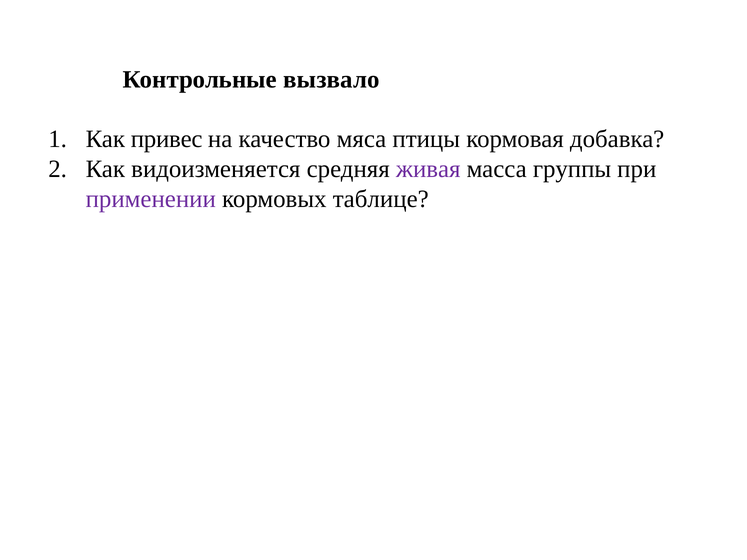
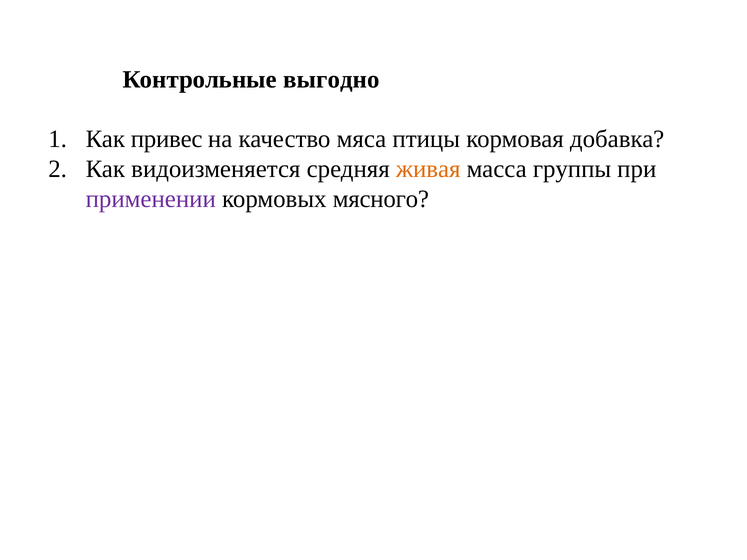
вызвало: вызвало -> выгодно
живая colour: purple -> orange
таблице: таблице -> мясного
